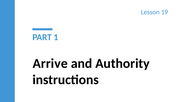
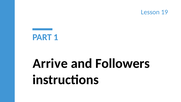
Authority: Authority -> Followers
